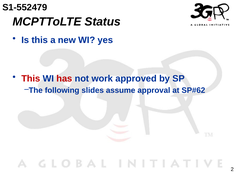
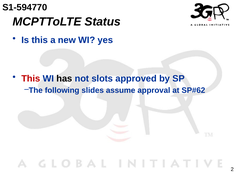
S1-552479: S1-552479 -> S1-594770
has colour: red -> black
work: work -> slots
